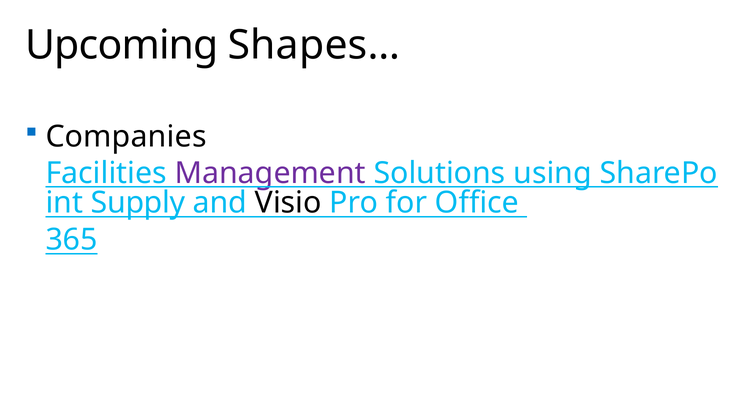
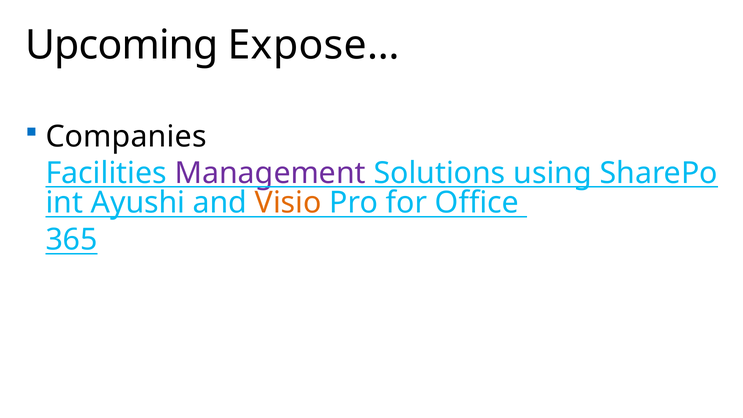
Shapes…: Shapes… -> Expose…
Supply: Supply -> Ayushi
Visio colour: black -> orange
